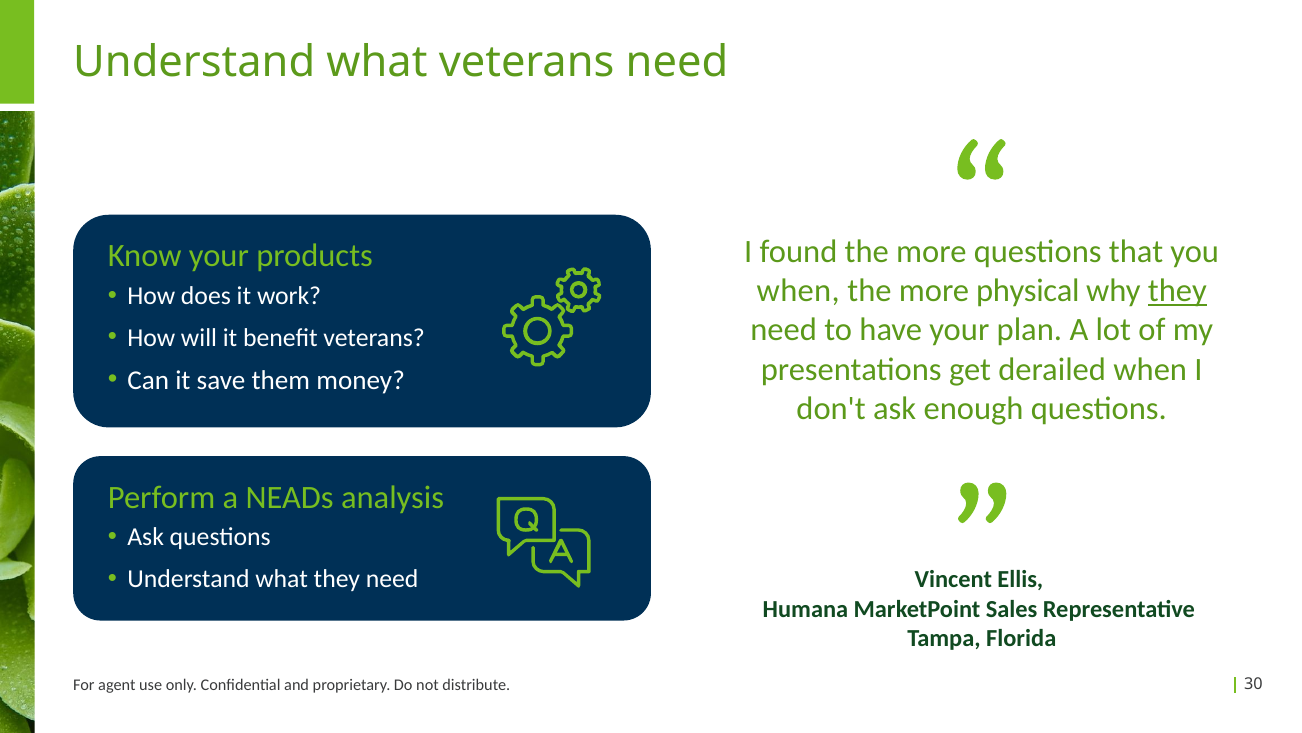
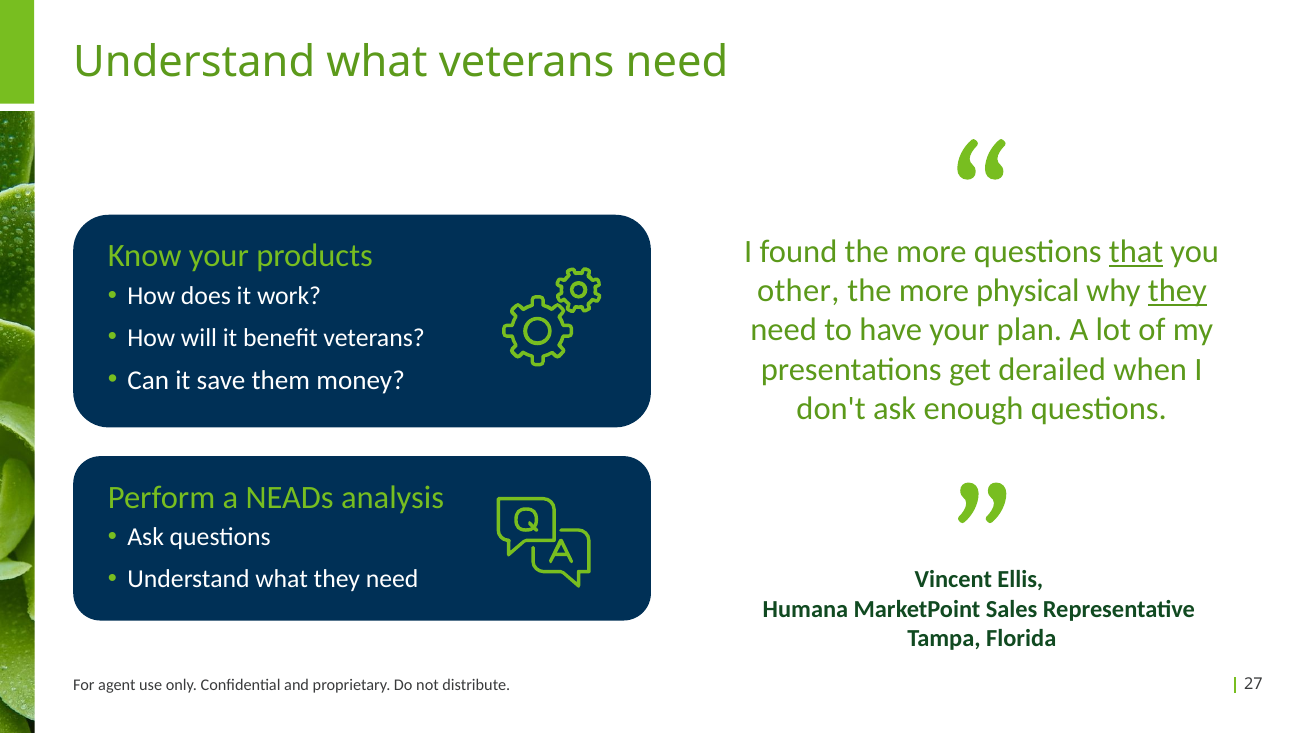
that underline: none -> present
when at (798, 291): when -> other
30: 30 -> 27
